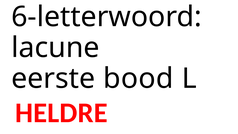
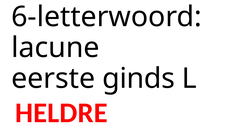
bood: bood -> ginds
